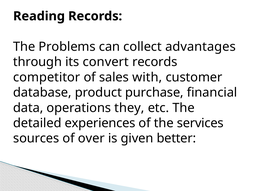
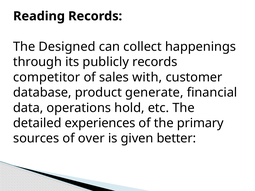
Problems: Problems -> Designed
advantages: advantages -> happenings
convert: convert -> publicly
purchase: purchase -> generate
they: they -> hold
services: services -> primary
